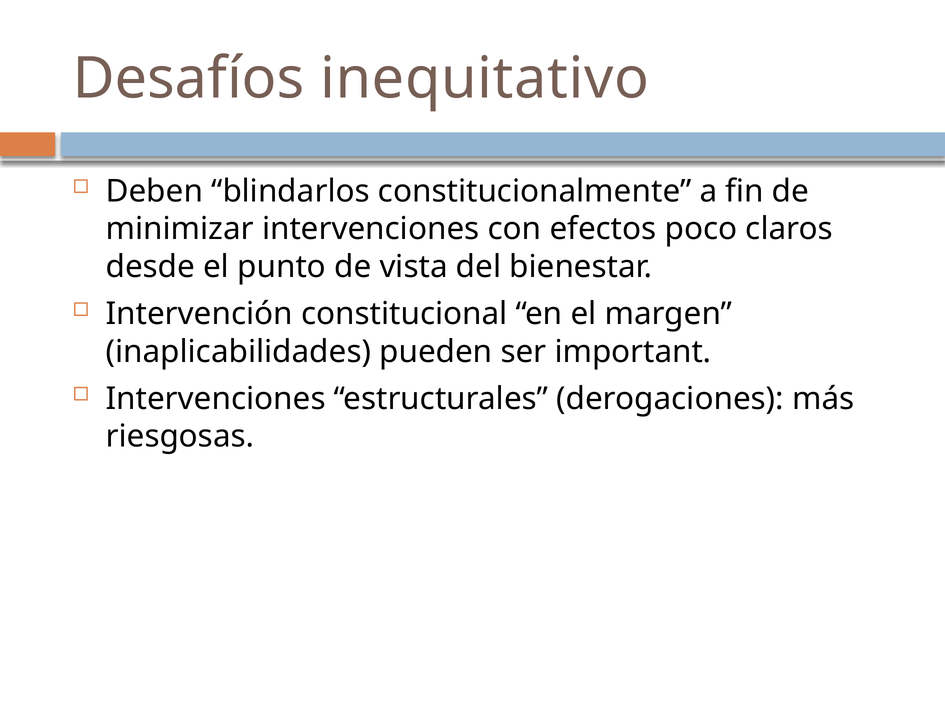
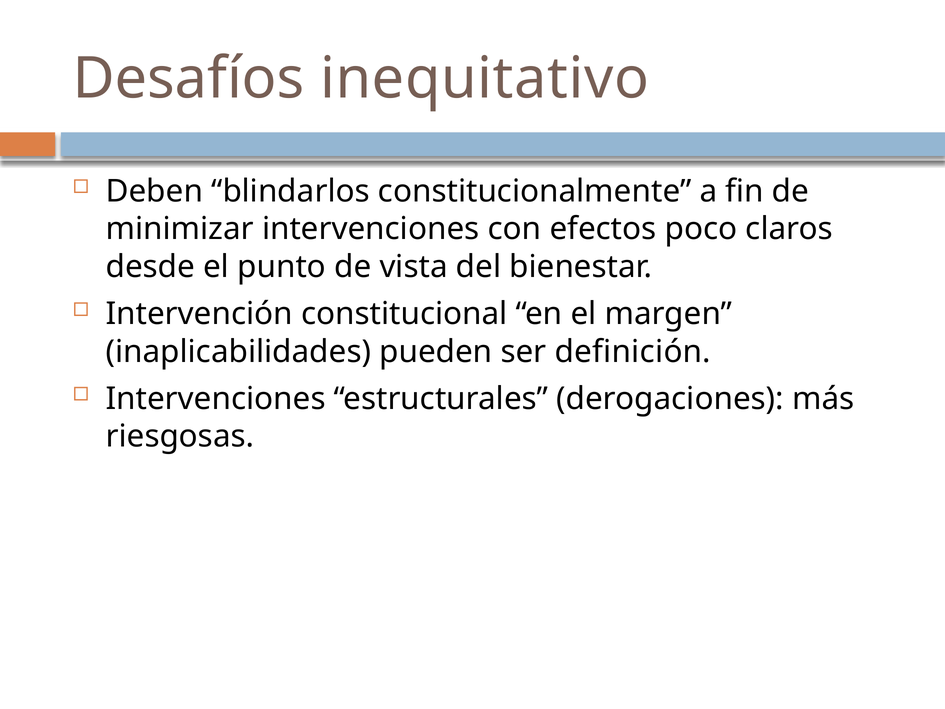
important: important -> definición
